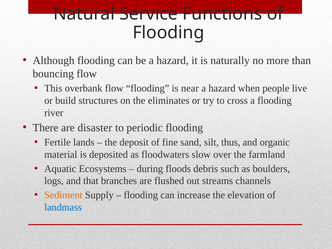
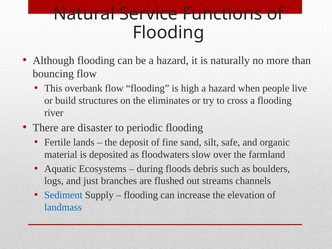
near: near -> high
thus: thus -> safe
that: that -> just
Sediment colour: orange -> blue
